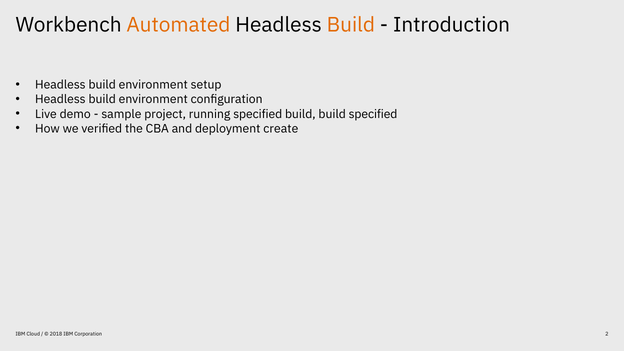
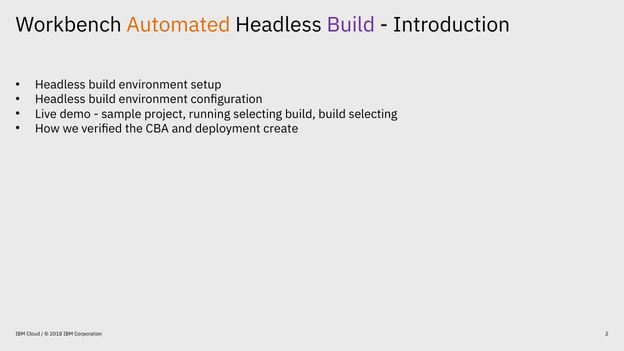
Build at (351, 25) colour: orange -> purple
running specified: specified -> selecting
build specified: specified -> selecting
